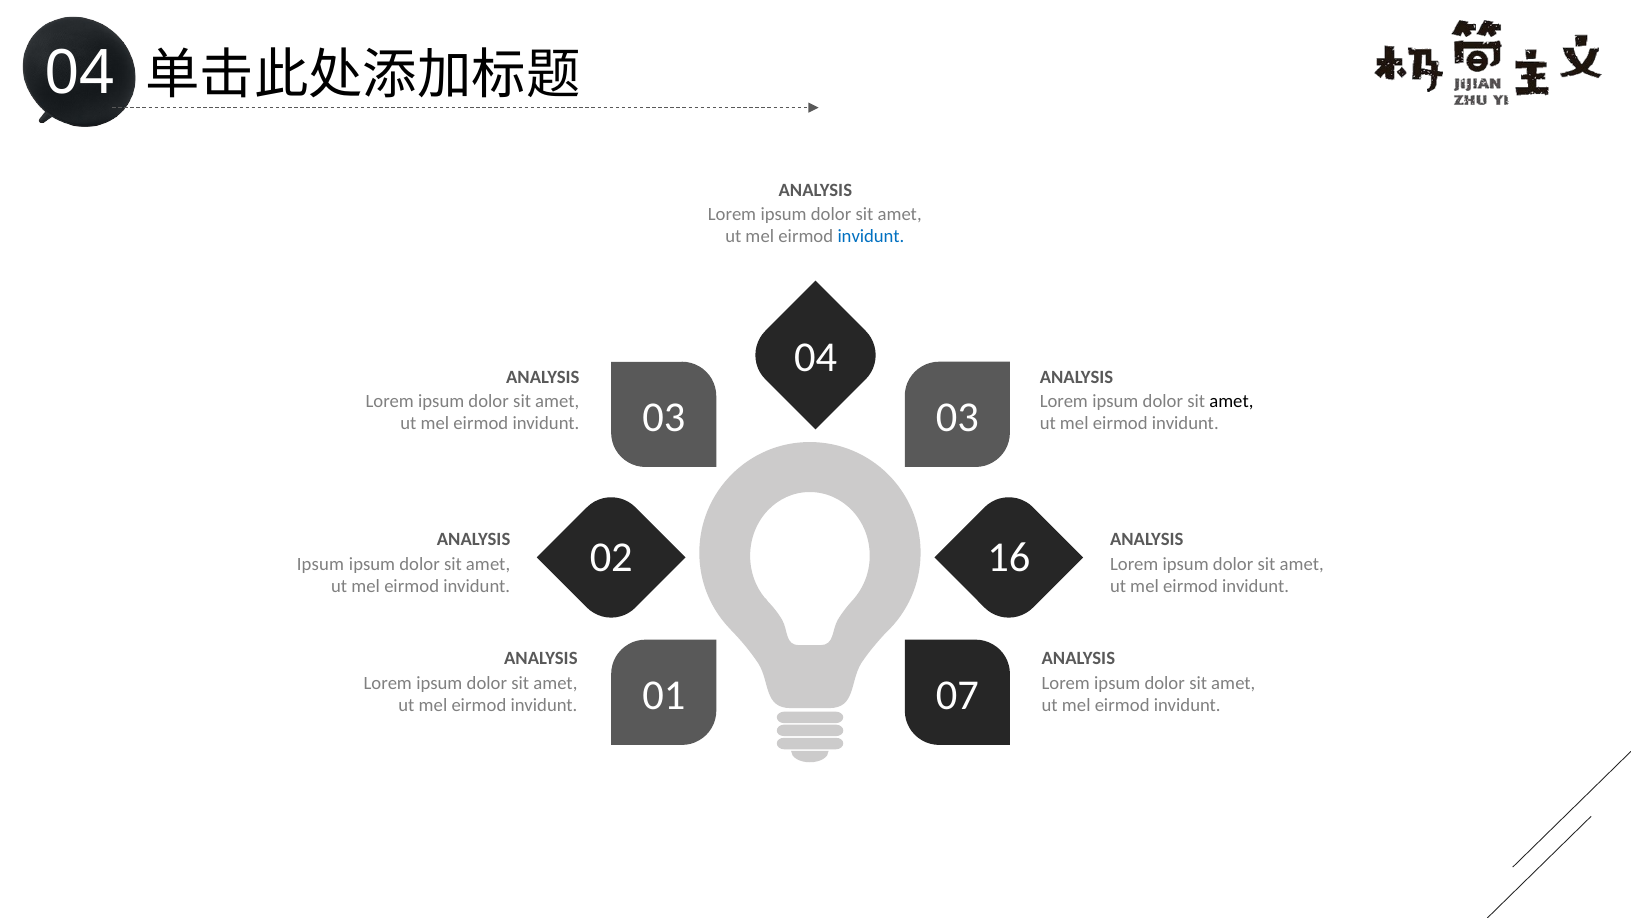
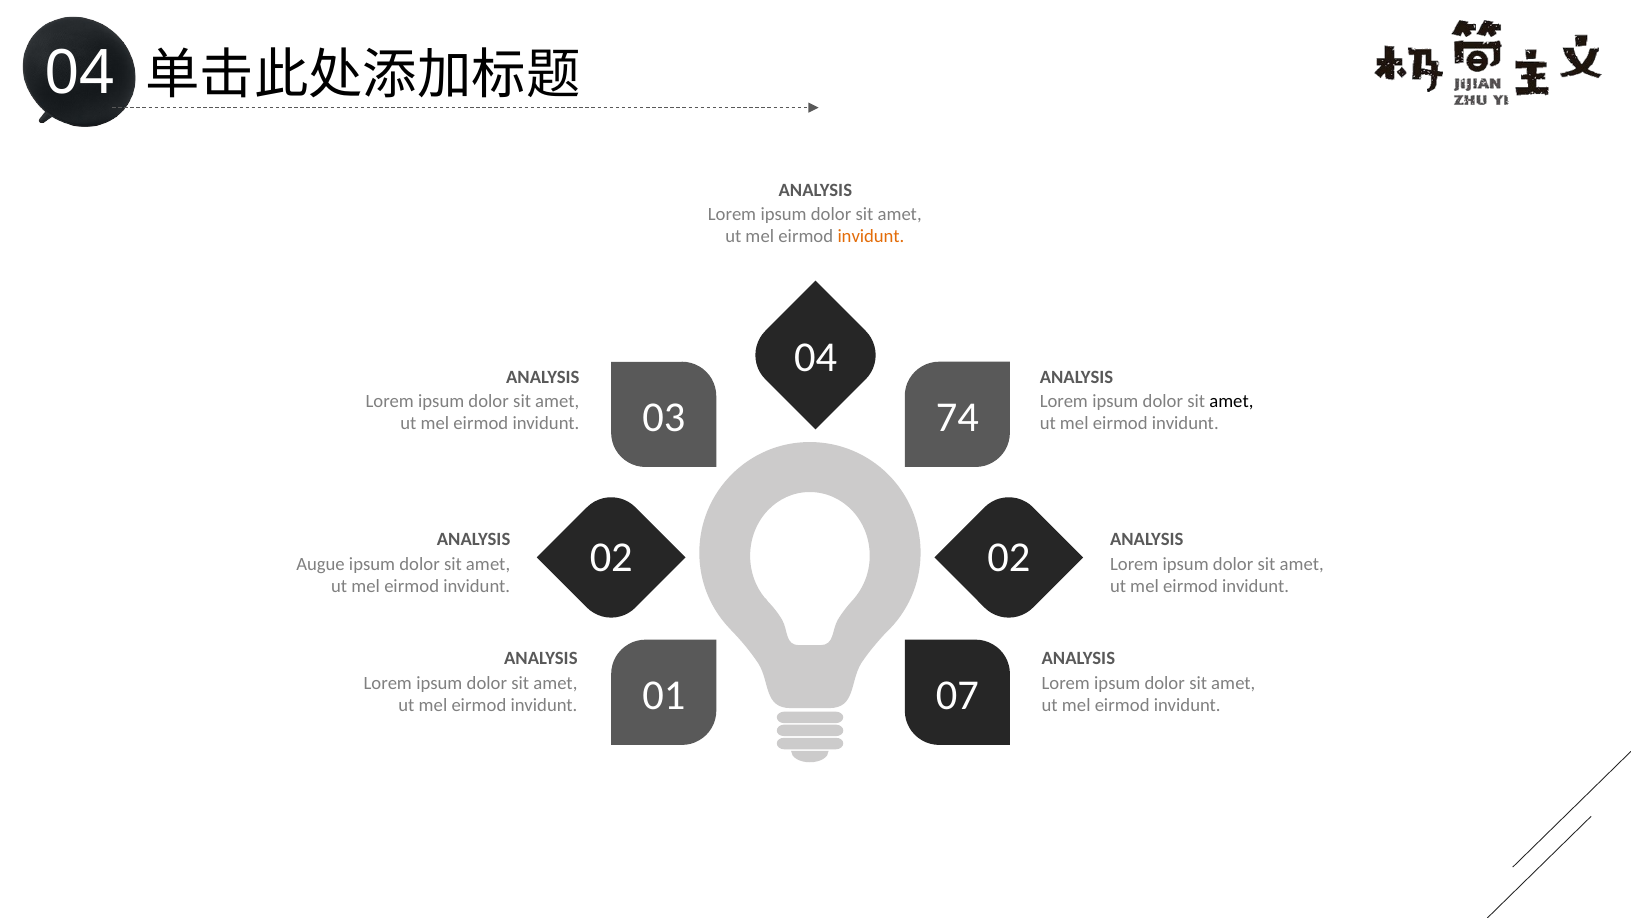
invidunt at (871, 236) colour: blue -> orange
03 03: 03 -> 74
02 16: 16 -> 02
Ipsum at (320, 564): Ipsum -> Augue
